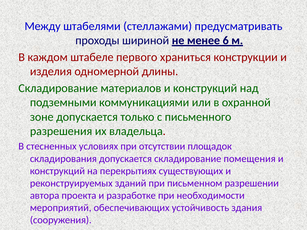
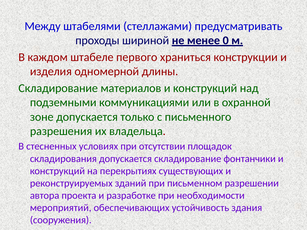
6: 6 -> 0
помещения: помещения -> фонтанчики
